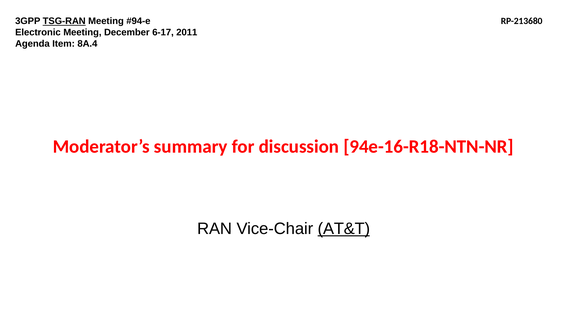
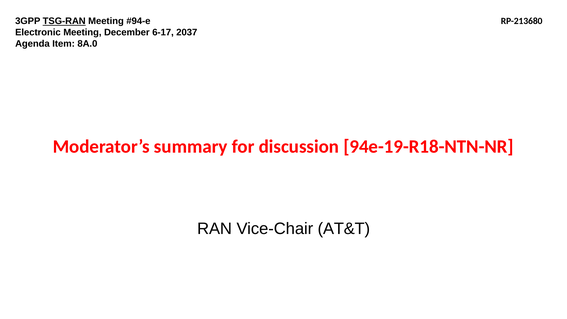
2011: 2011 -> 2037
8A.4: 8A.4 -> 8A.0
94e-16-R18-NTN-NR: 94e-16-R18-NTN-NR -> 94e-19-R18-NTN-NR
AT&T underline: present -> none
